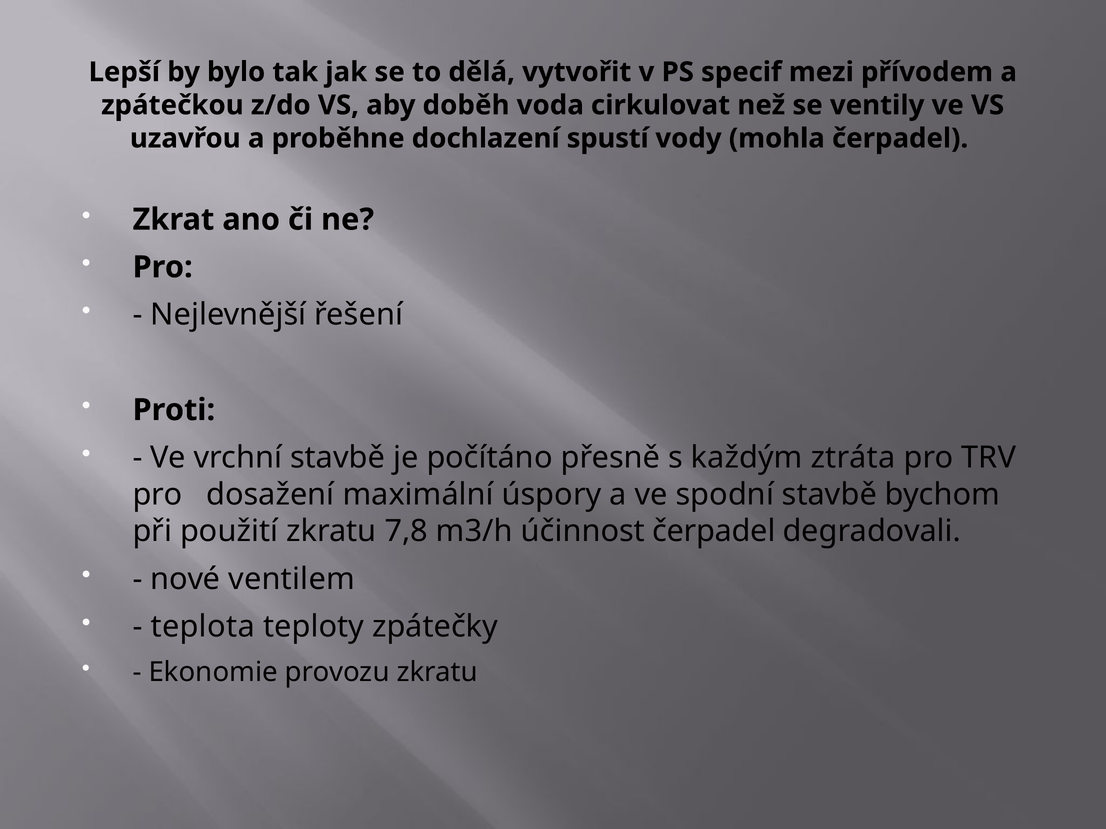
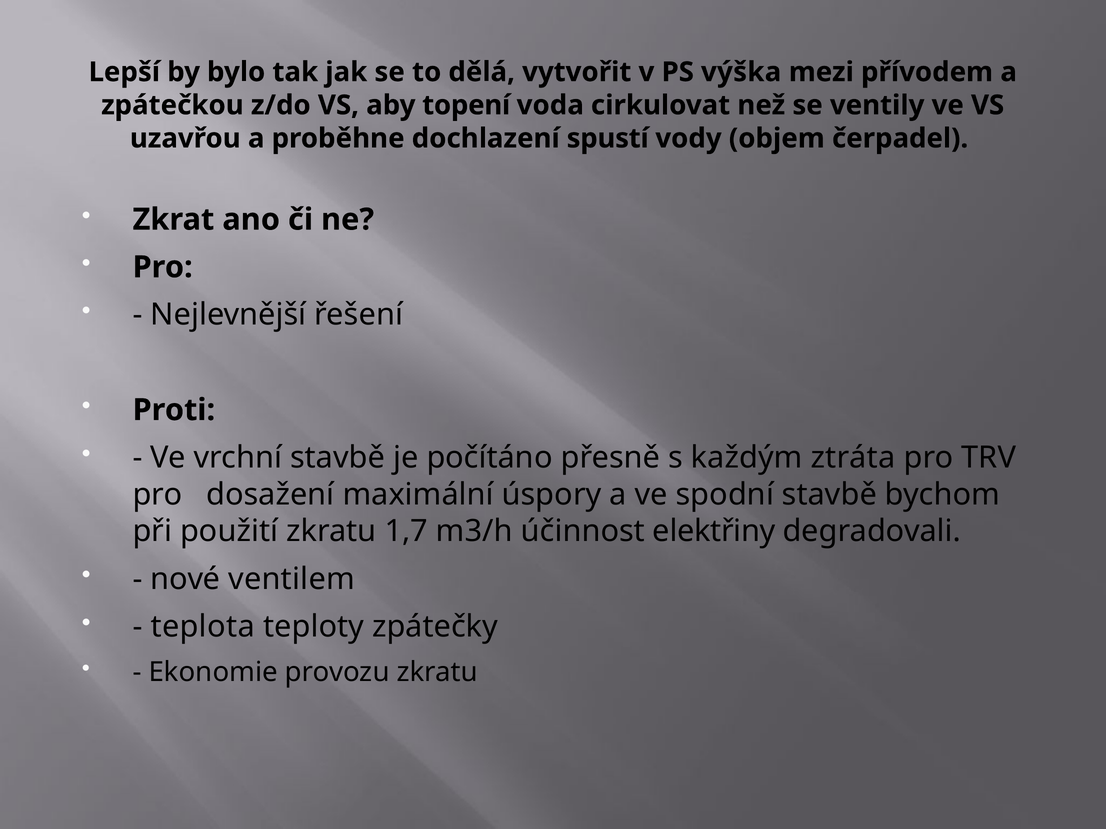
specif: specif -> výška
doběh: doběh -> topení
mohla: mohla -> objem
7,8: 7,8 -> 1,7
účinnost čerpadel: čerpadel -> elektřiny
